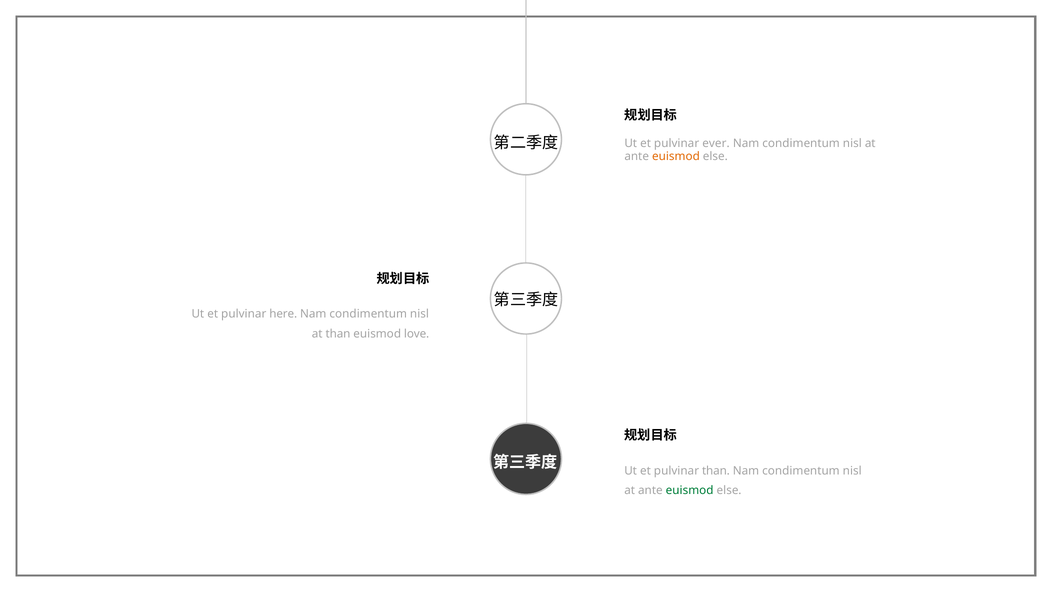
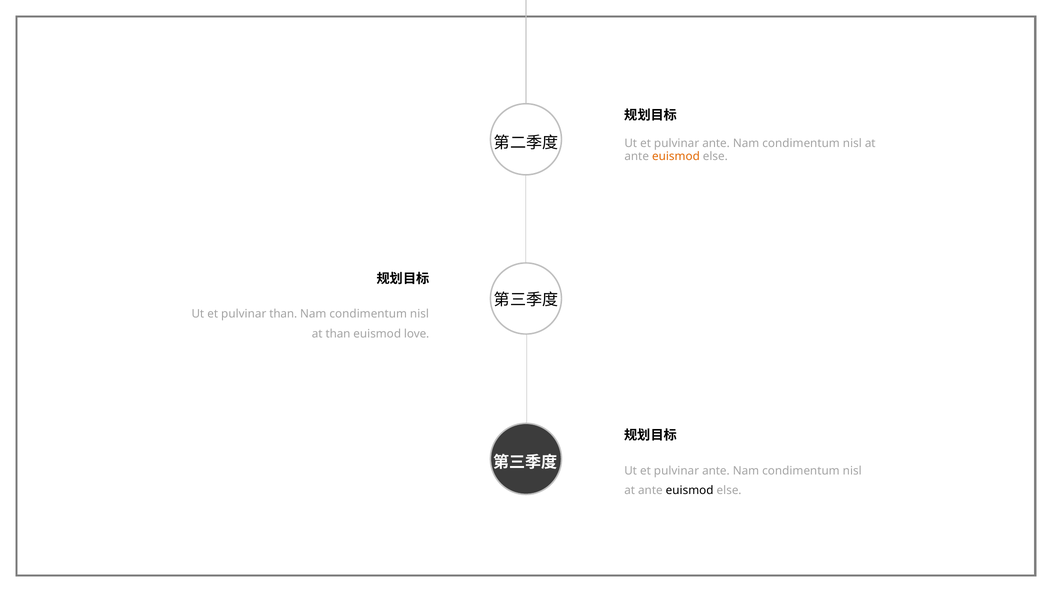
ever at (716, 143): ever -> ante
pulvinar here: here -> than
than at (716, 471): than -> ante
euismod at (690, 490) colour: green -> black
